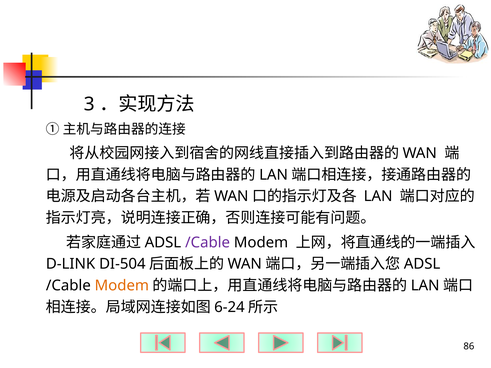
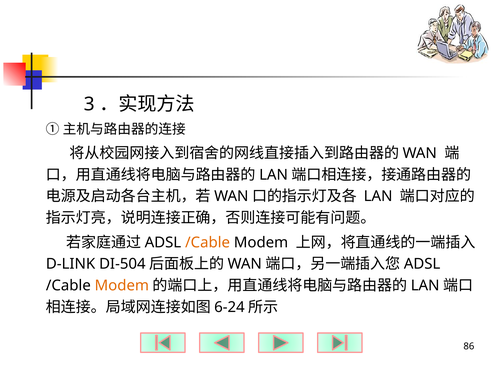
/Cable at (208, 243) colour: purple -> orange
